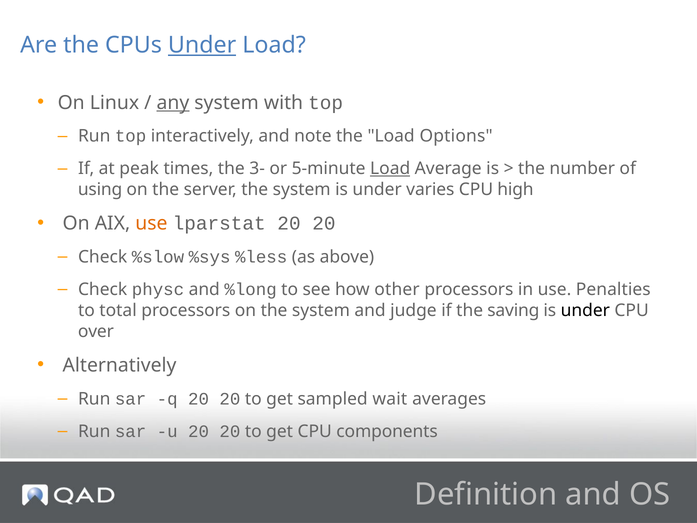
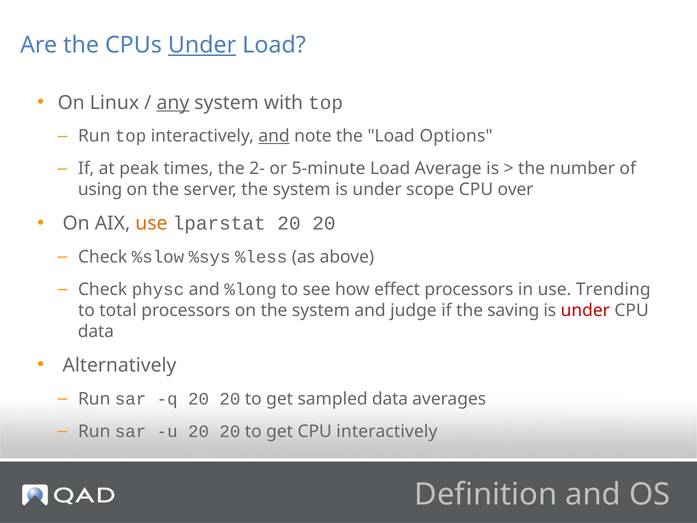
and at (274, 136) underline: none -> present
3-: 3- -> 2-
Load at (390, 169) underline: present -> none
varies: varies -> scope
high: high -> over
other: other -> effect
Penalties: Penalties -> Trending
under at (585, 310) colour: black -> red
over at (96, 331): over -> data
sampled wait: wait -> data
CPU components: components -> interactively
